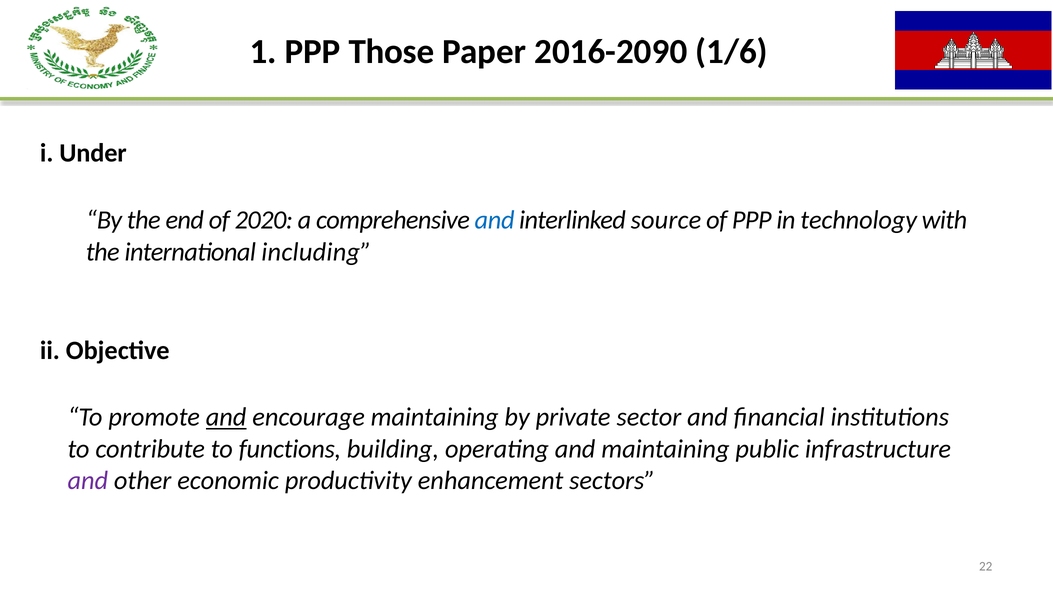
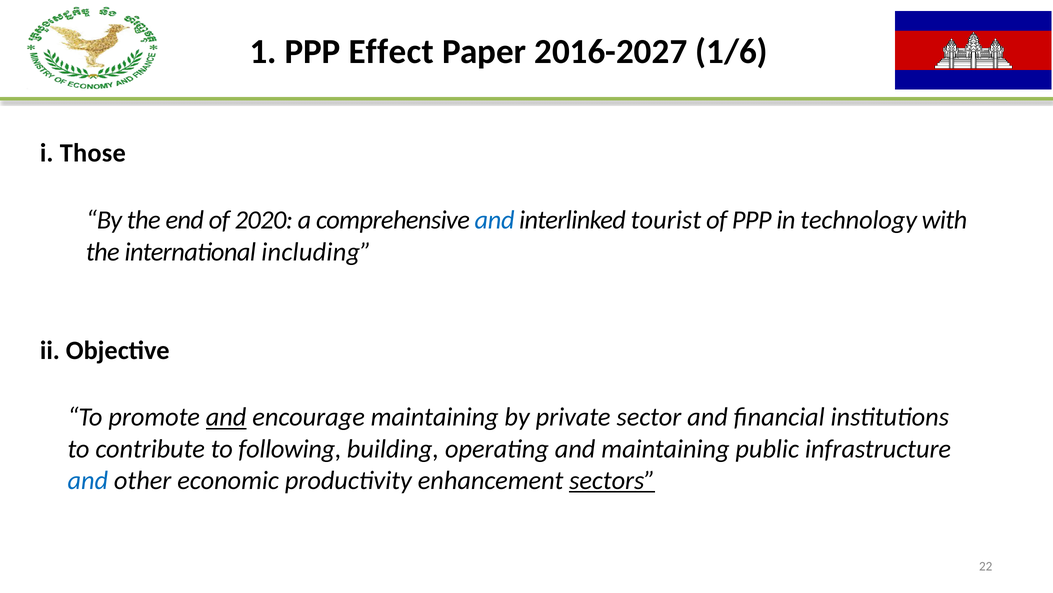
Those: Those -> Effect
2016-2090: 2016-2090 -> 2016-2027
Under: Under -> Those
source: source -> tourist
functions: functions -> following
and at (88, 480) colour: purple -> blue
sectors underline: none -> present
